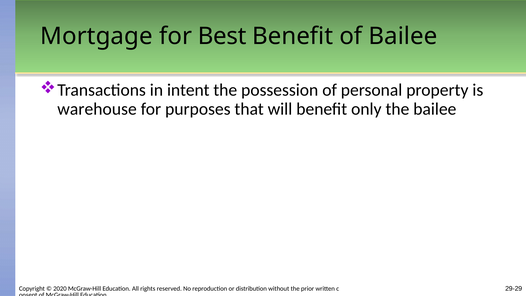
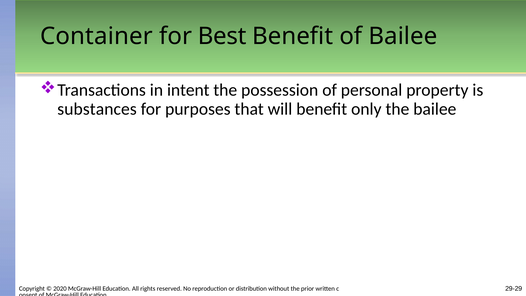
Mortgage: Mortgage -> Container
warehouse: warehouse -> substances
